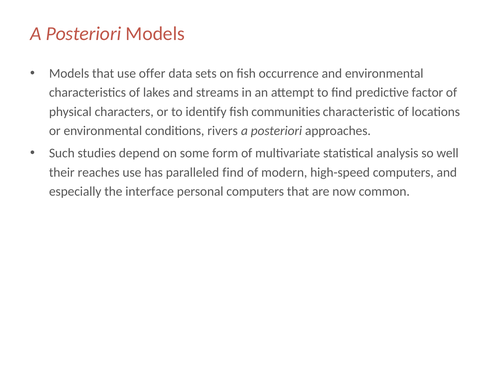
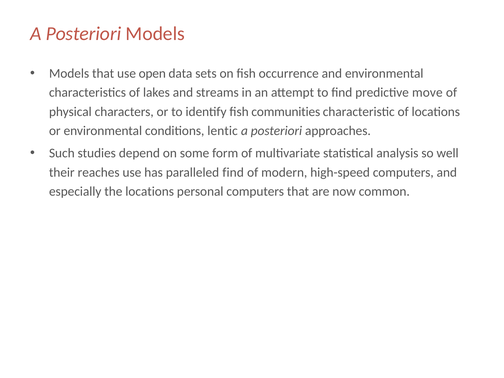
offer: offer -> open
factor: factor -> move
rivers: rivers -> lentic
the interface: interface -> locations
